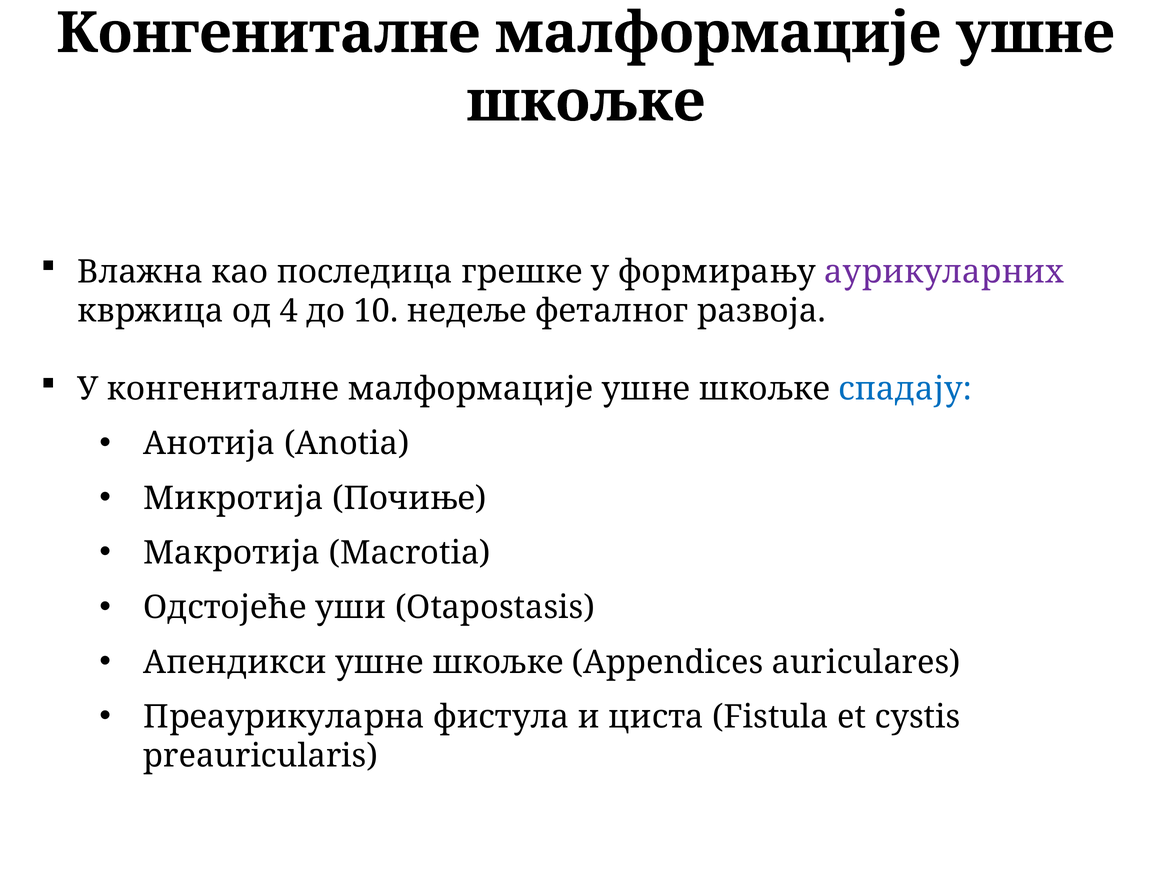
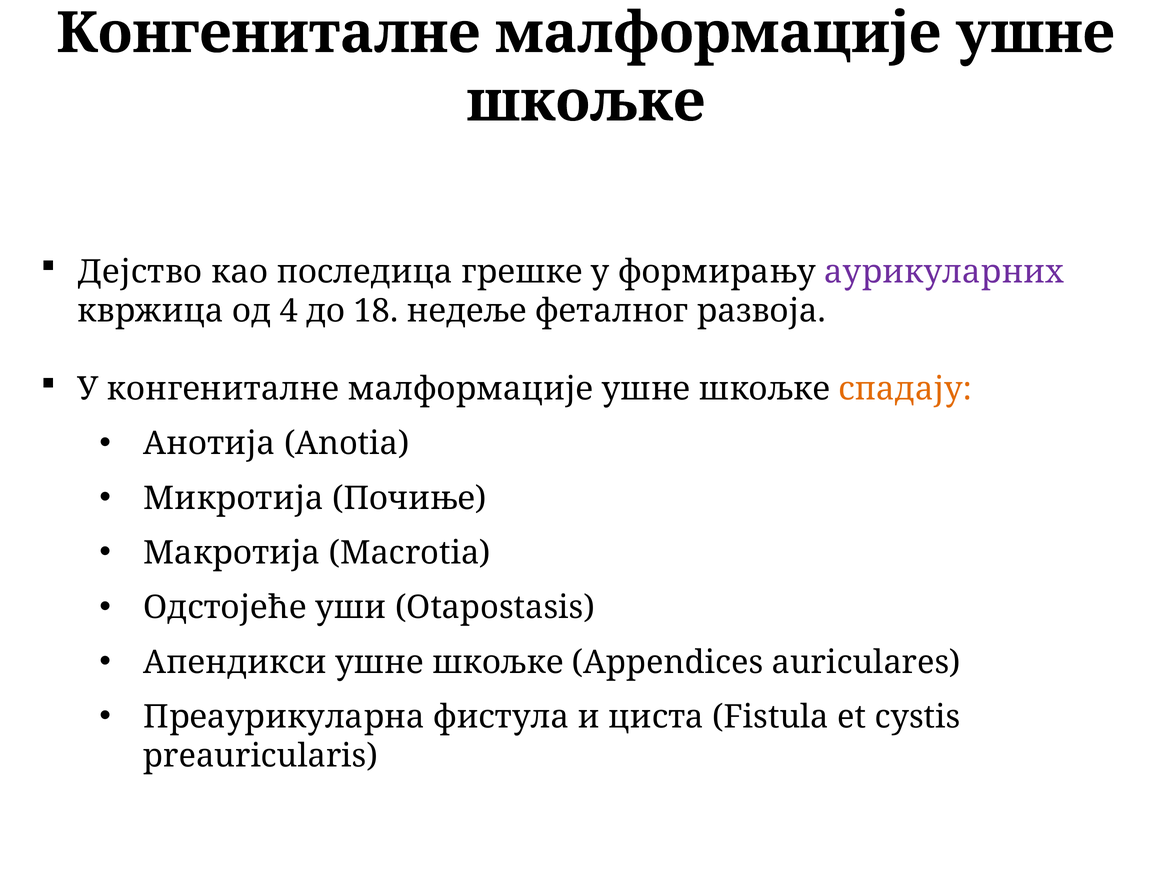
Влажна: Влажна -> Дејство
10: 10 -> 18
спадају colour: blue -> orange
